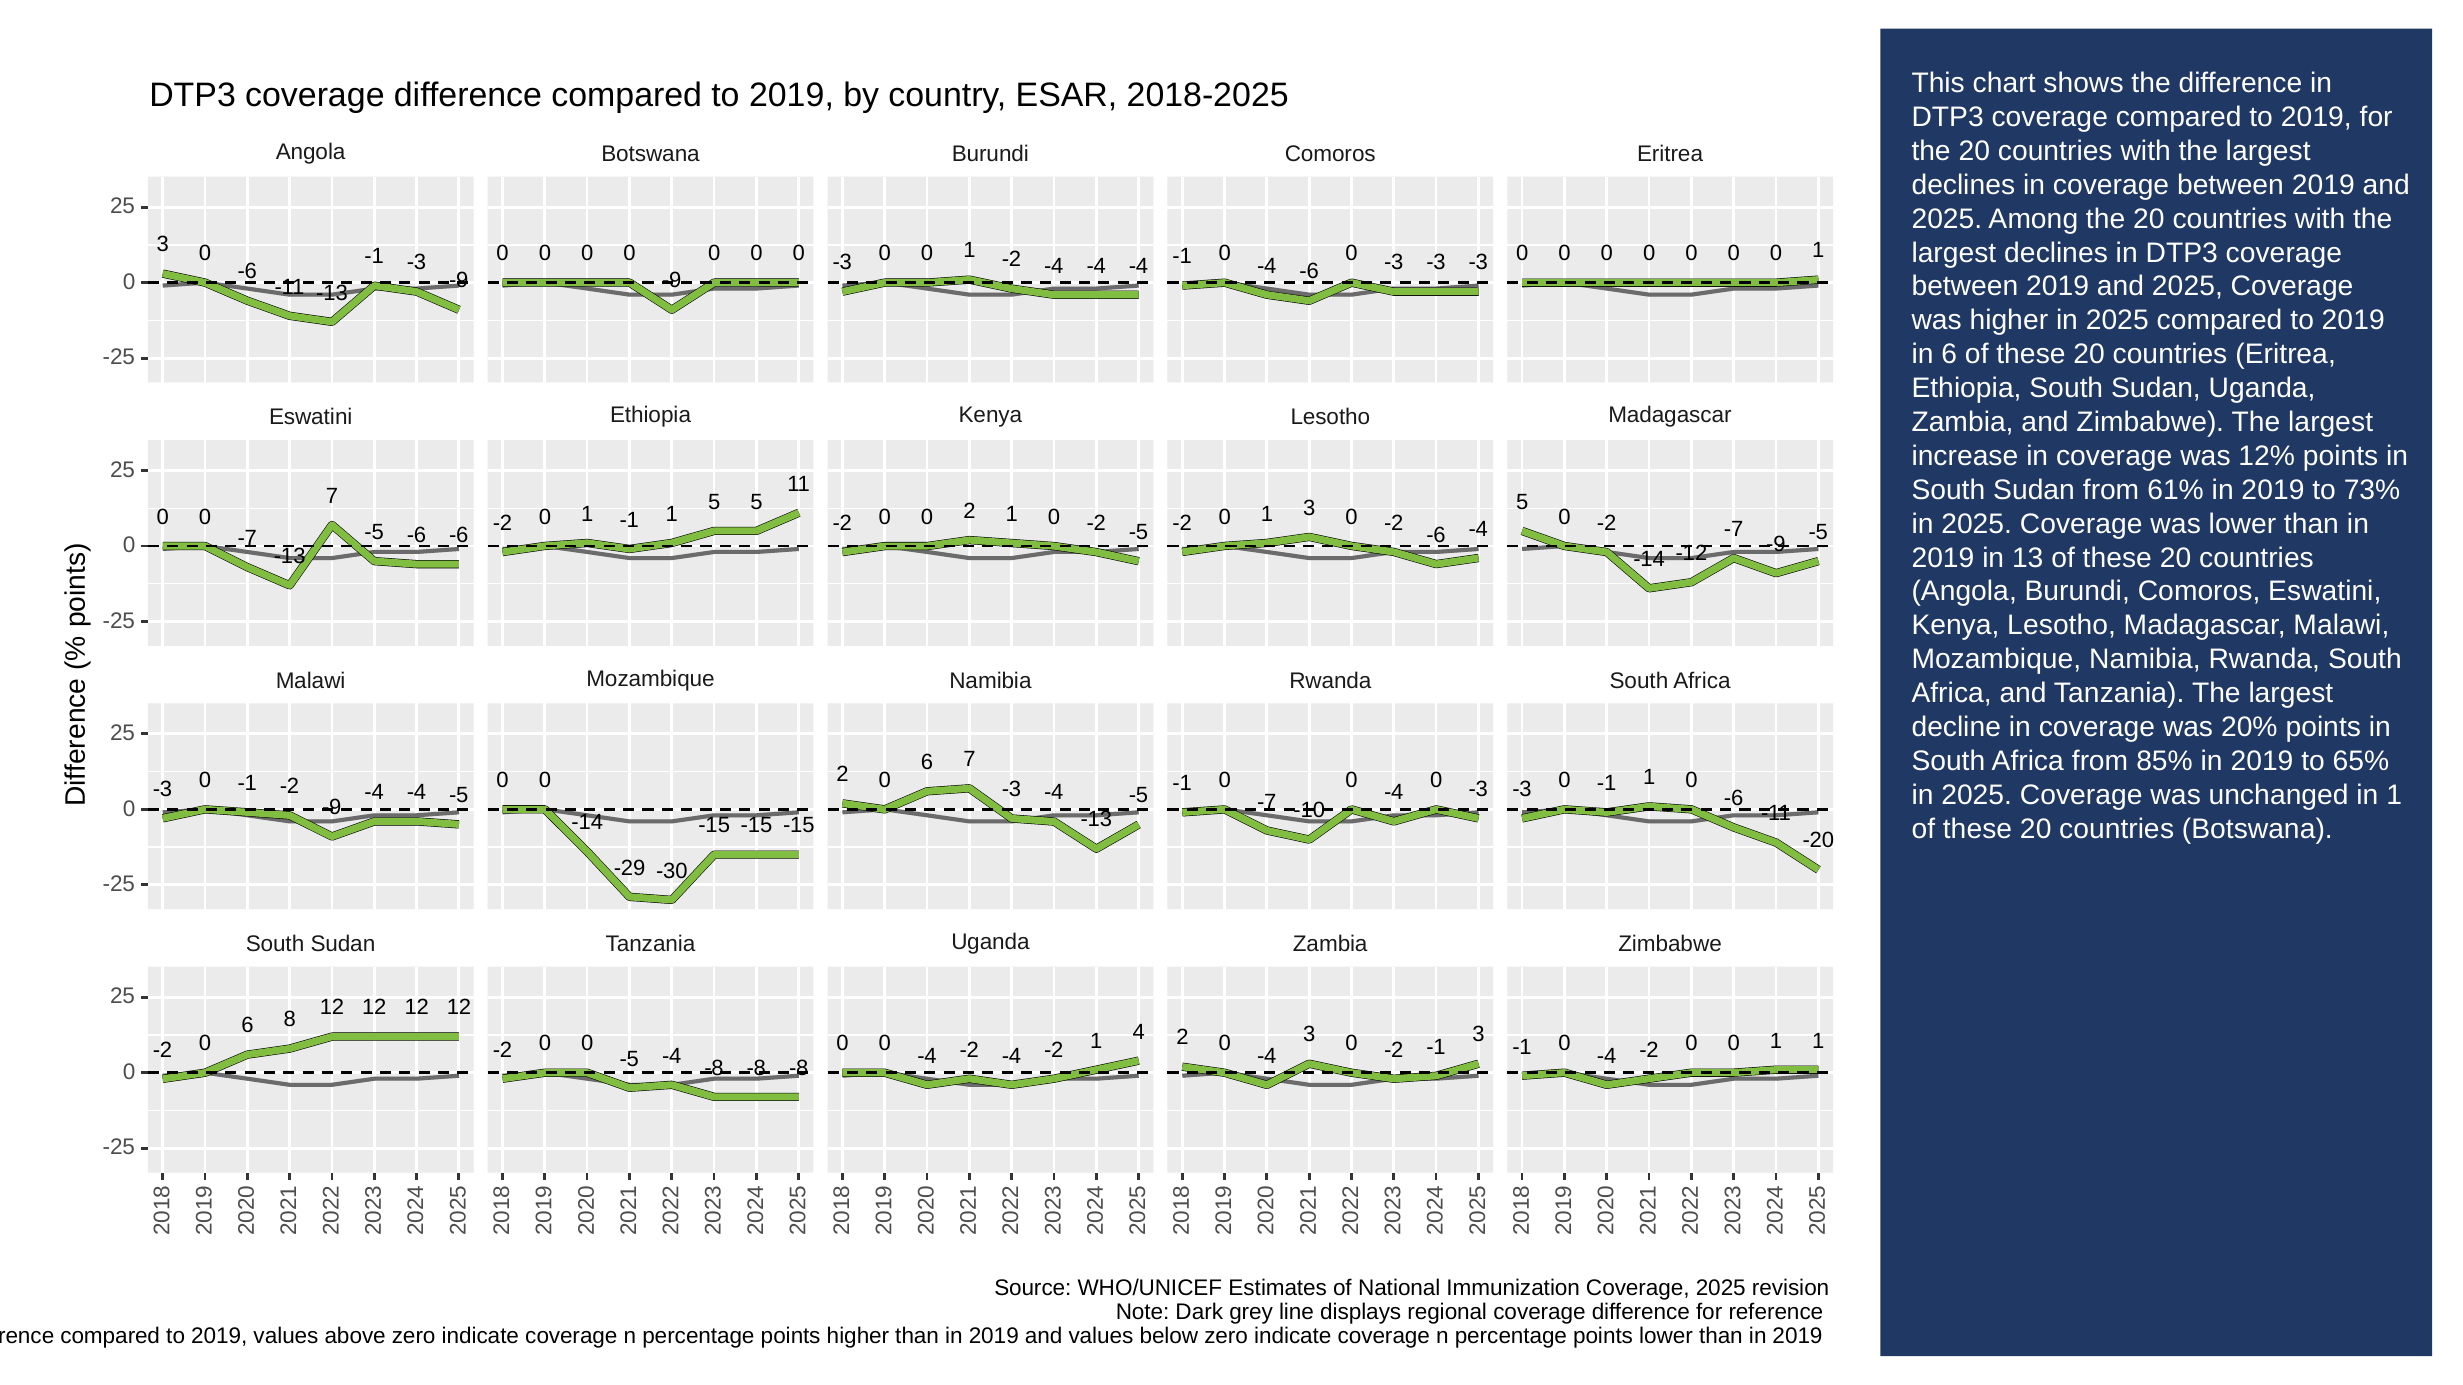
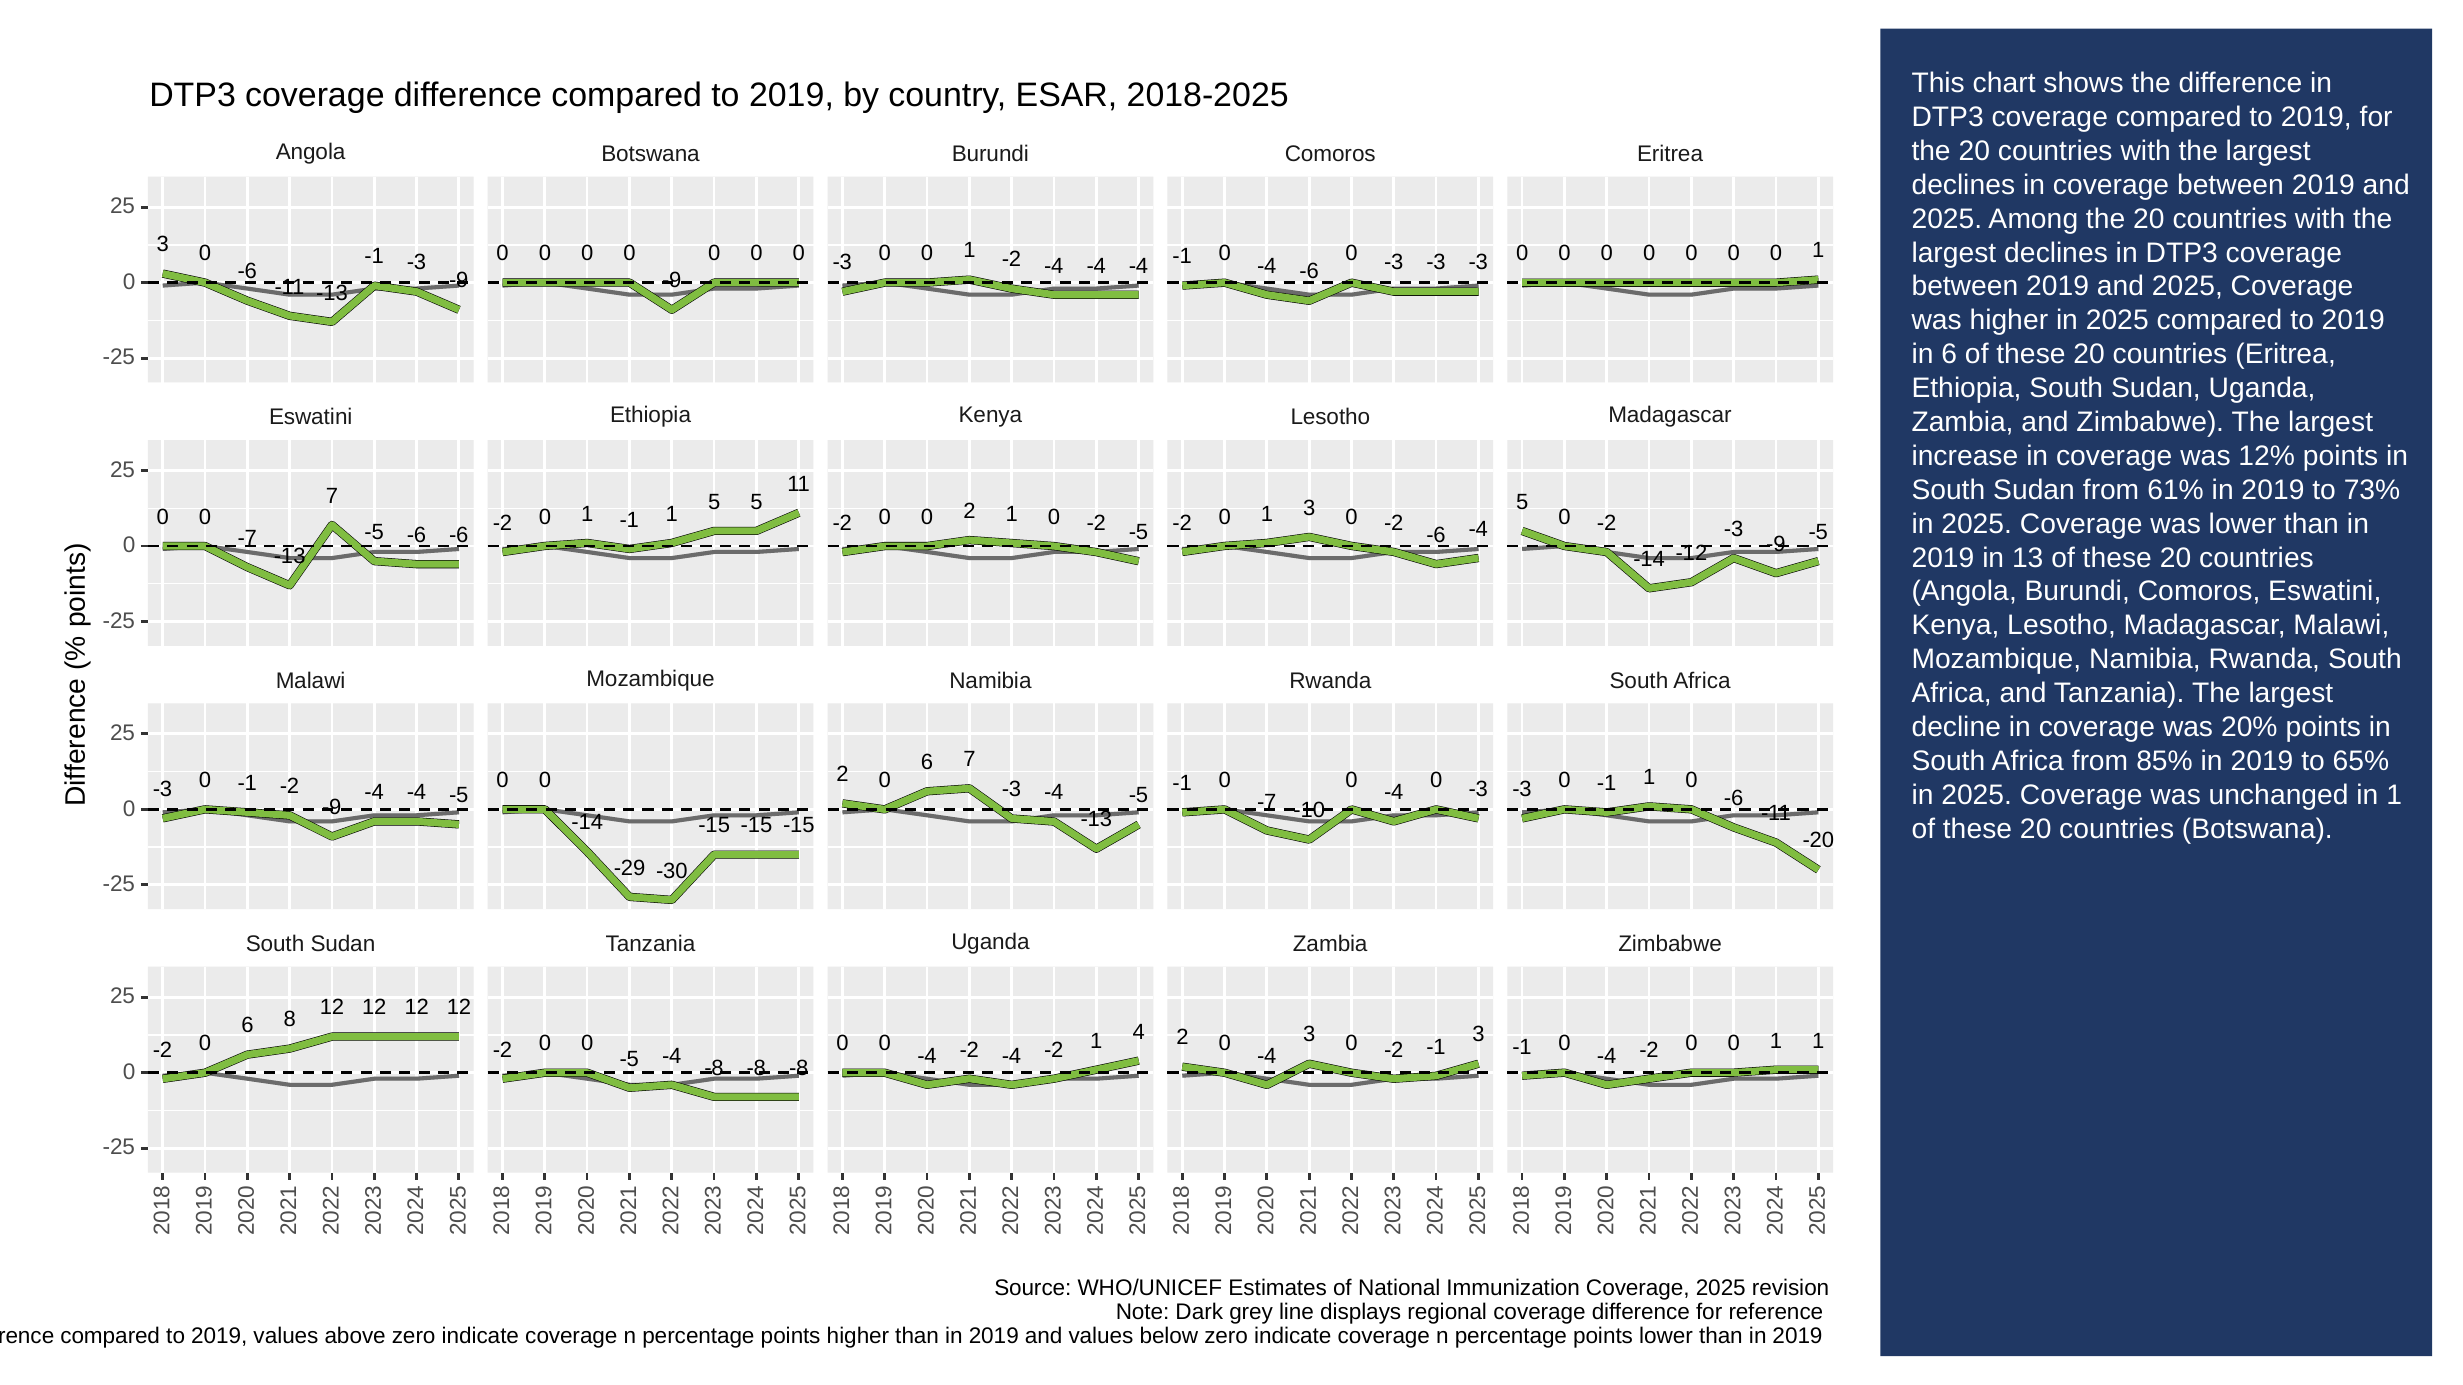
-7 at (1734, 529): -7 -> -3
